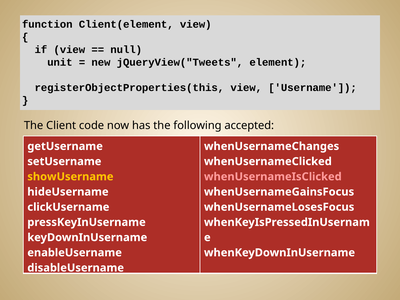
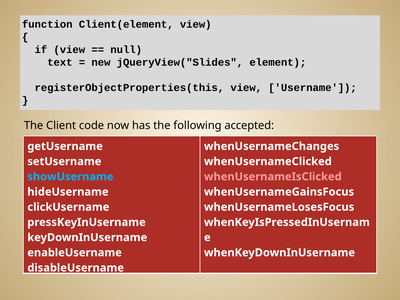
unit: unit -> text
jQueryView("Tweets: jQueryView("Tweets -> jQueryView("Slides
showUsername colour: yellow -> light blue
